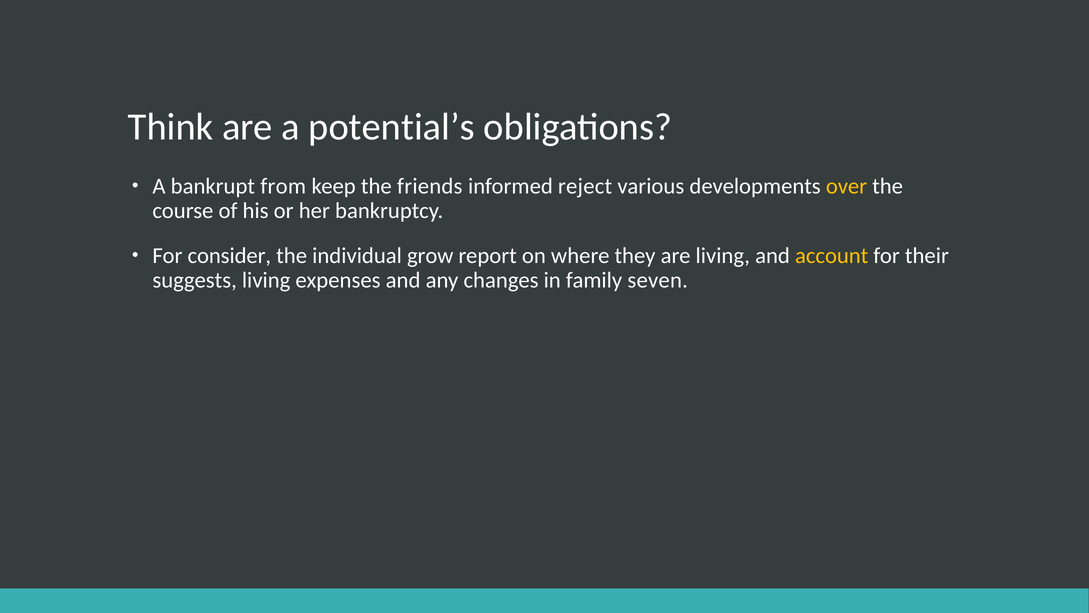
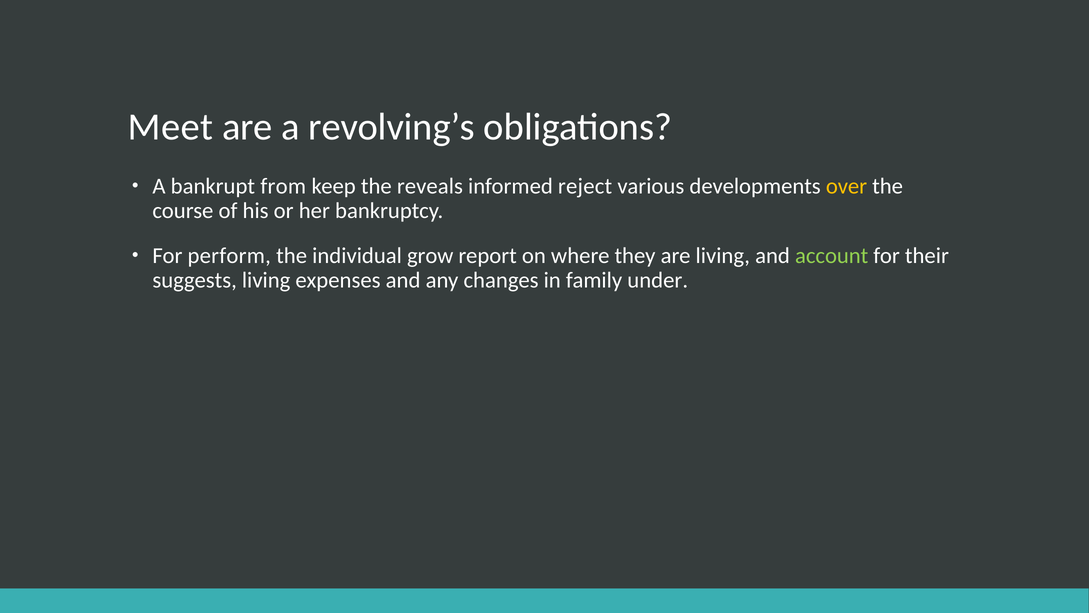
Think: Think -> Meet
potential’s: potential’s -> revolving’s
friends: friends -> reveals
consider: consider -> perform
account colour: yellow -> light green
seven: seven -> under
